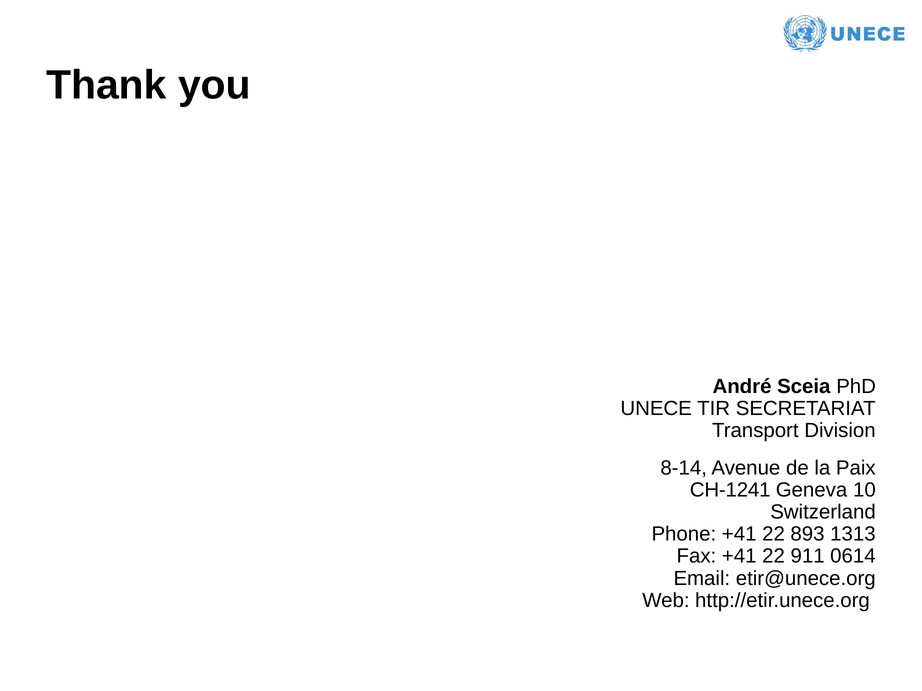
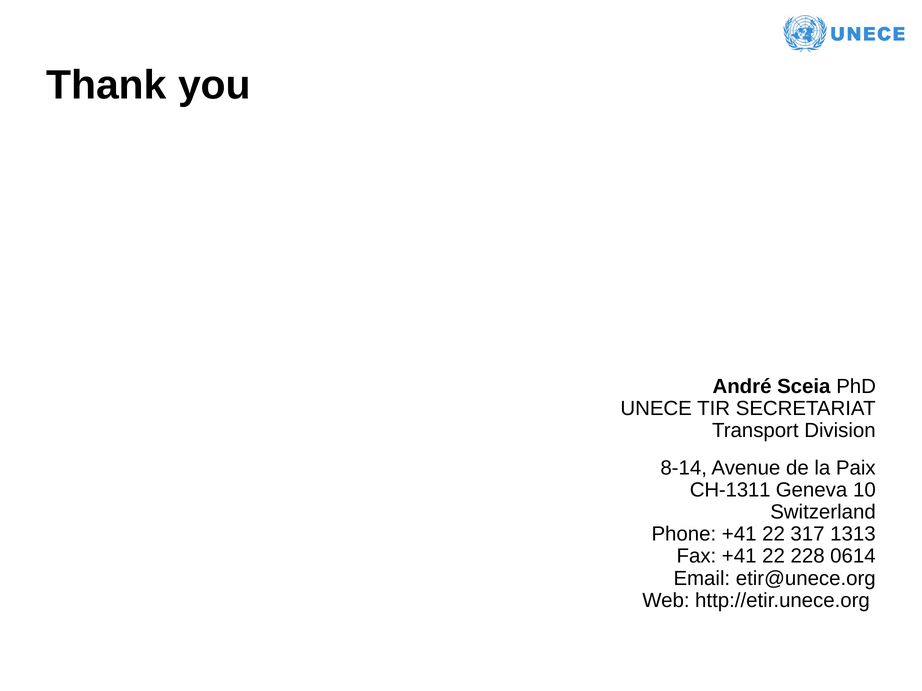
CH-1241: CH-1241 -> CH-1311
893: 893 -> 317
911: 911 -> 228
